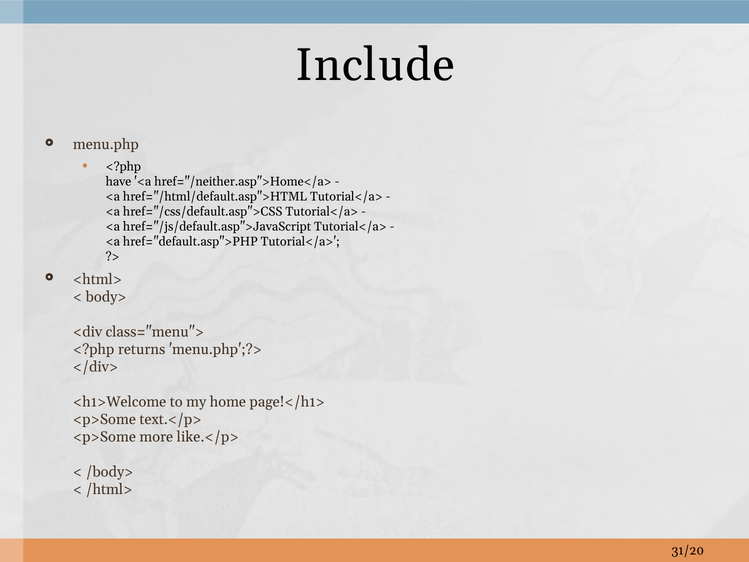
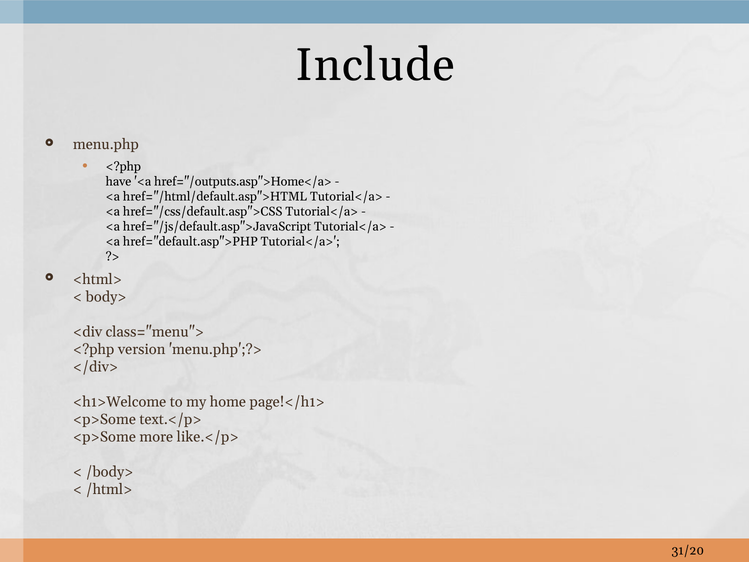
href="/neither.asp">Home</a>: href="/neither.asp">Home</a> -> href="/outputs.asp">Home</a>
returns: returns -> version
